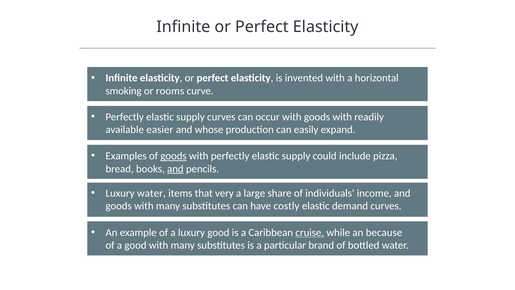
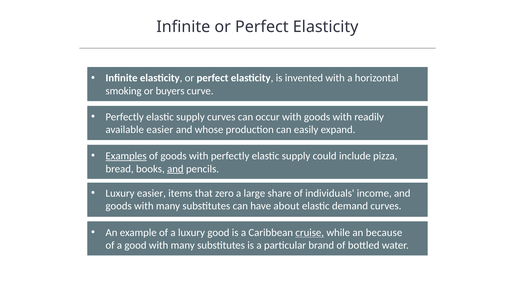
rooms: rooms -> buyers
Examples underline: none -> present
goods at (174, 156) underline: present -> none
Luxury water: water -> easier
very: very -> zero
costly: costly -> about
